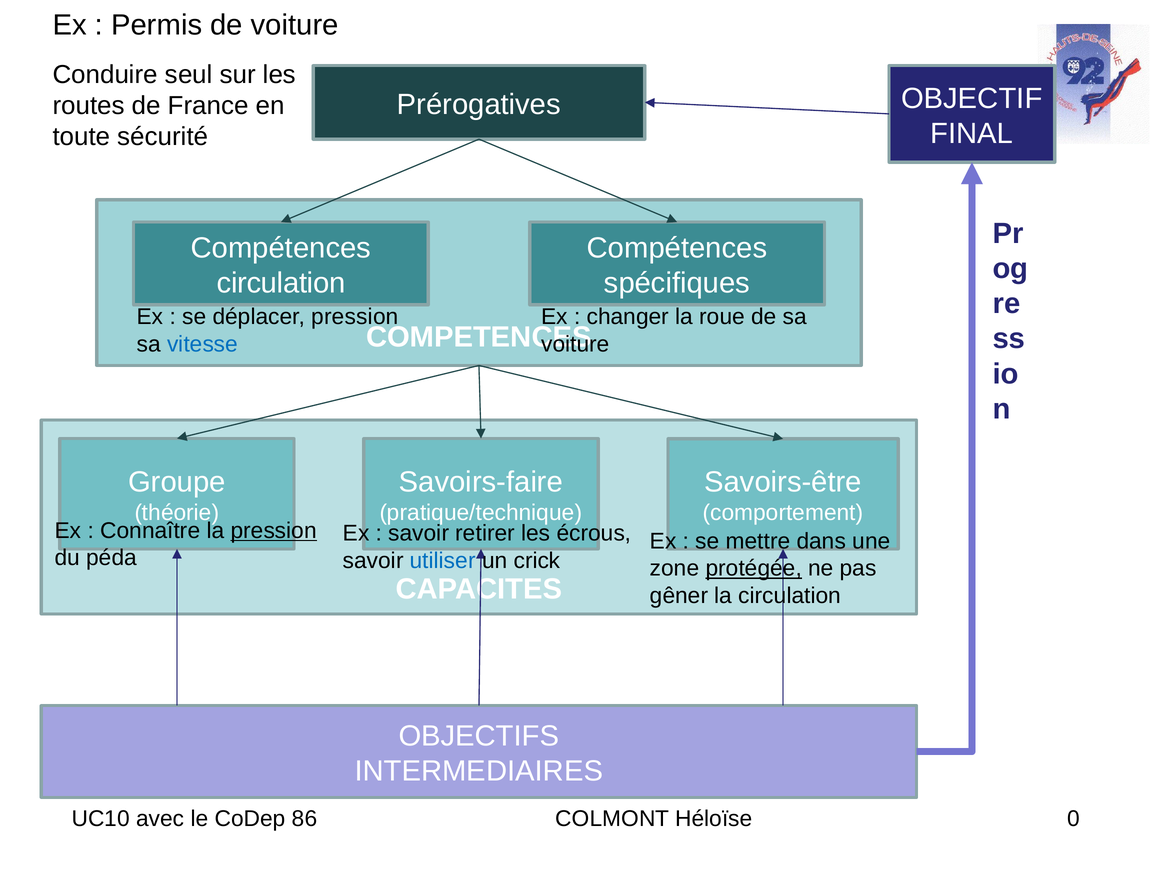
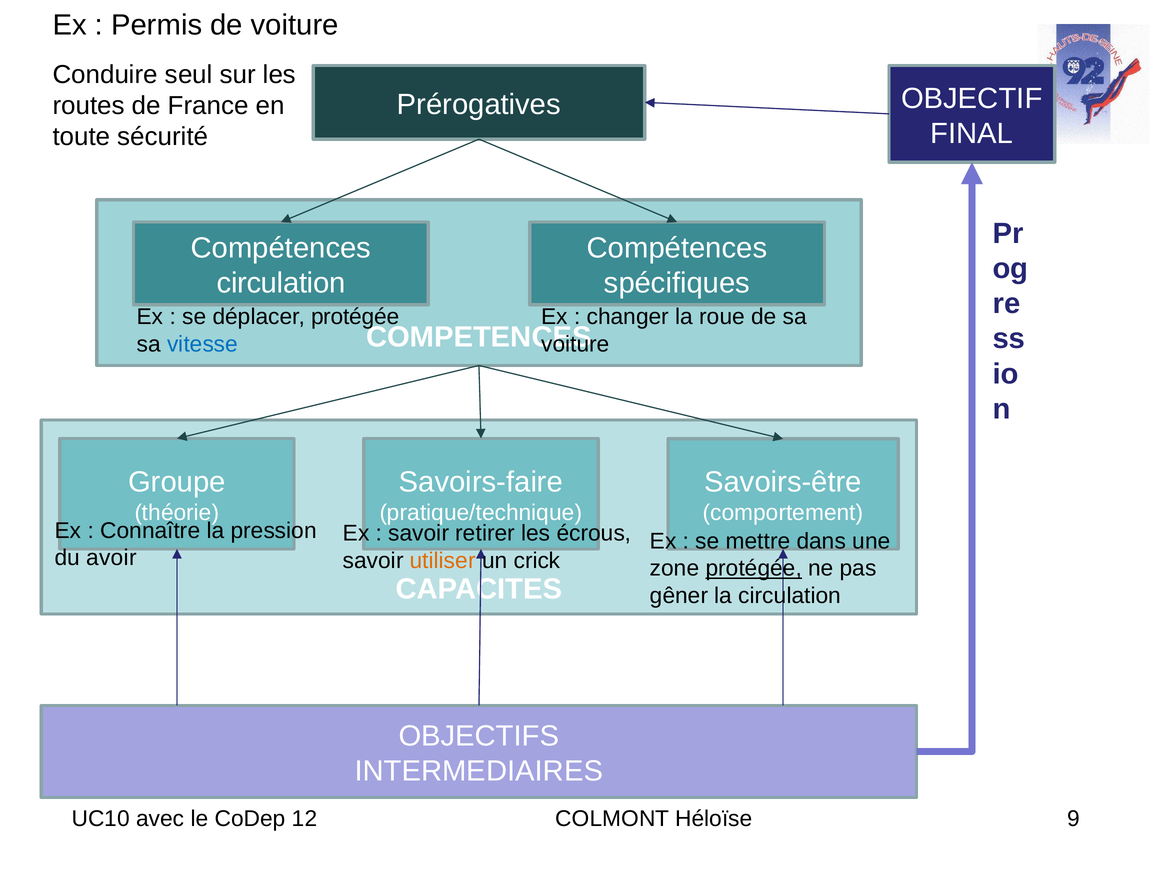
déplacer pression: pression -> protégée
pression at (274, 531) underline: present -> none
péda: péda -> avoir
utiliser colour: blue -> orange
86: 86 -> 12
0: 0 -> 9
